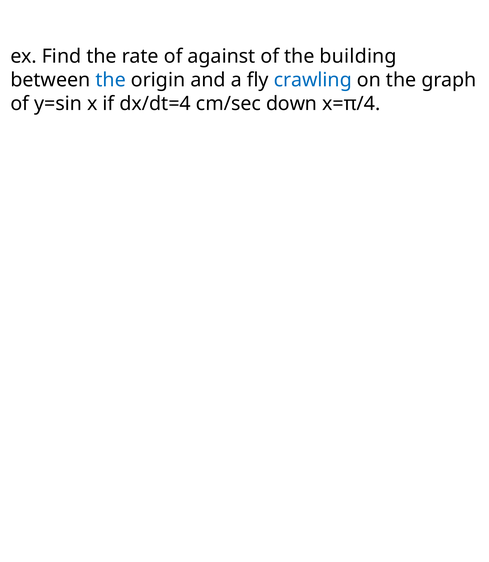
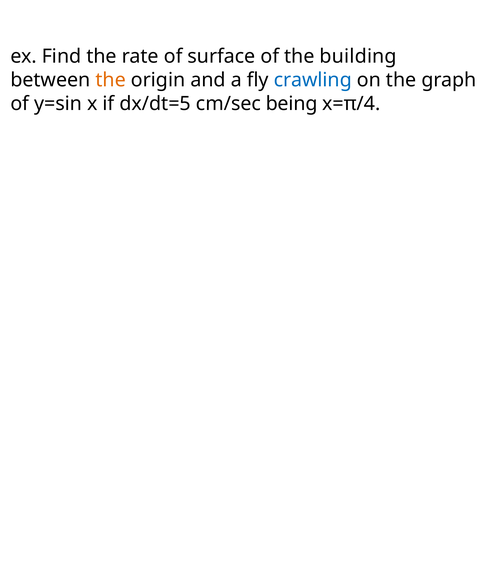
against: against -> surface
the at (111, 80) colour: blue -> orange
dx/dt=4: dx/dt=4 -> dx/dt=5
down: down -> being
